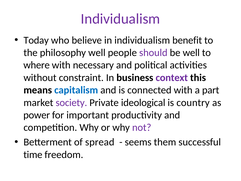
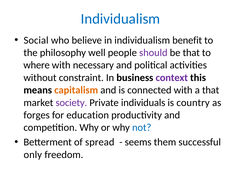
Individualism at (120, 19) colour: purple -> blue
Today: Today -> Social
be well: well -> that
capitalism colour: blue -> orange
a part: part -> that
ideological: ideological -> individuals
power: power -> forges
important: important -> education
not colour: purple -> blue
time: time -> only
